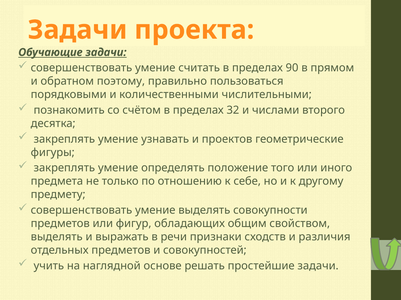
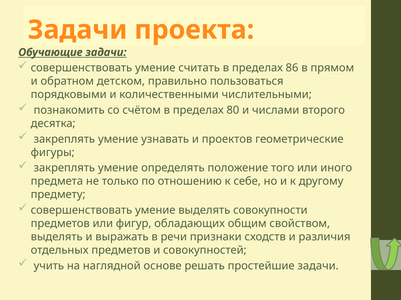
90: 90 -> 86
поэтому: поэтому -> детском
32: 32 -> 80
